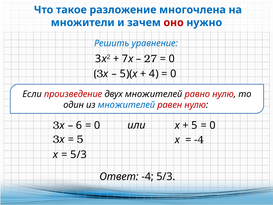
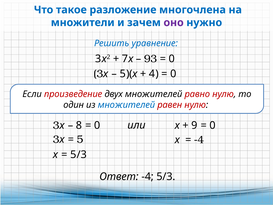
оно colour: red -> purple
27: 27 -> 93
6: 6 -> 8
5 at (194, 125): 5 -> 9
